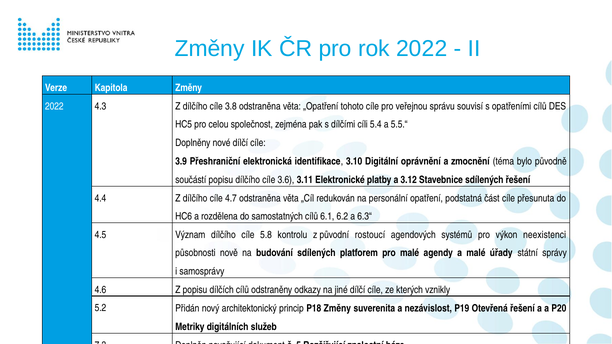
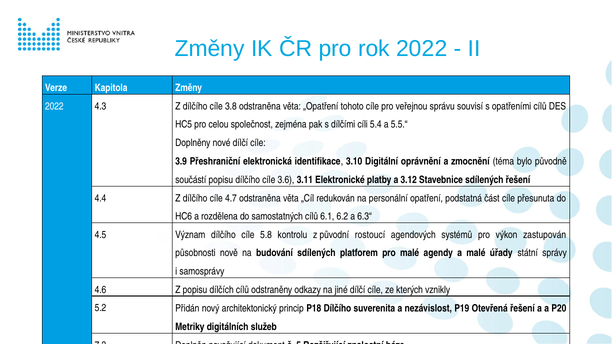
neexistenci: neexistenci -> zastupován
P18 Změny: Změny -> Dílčího
